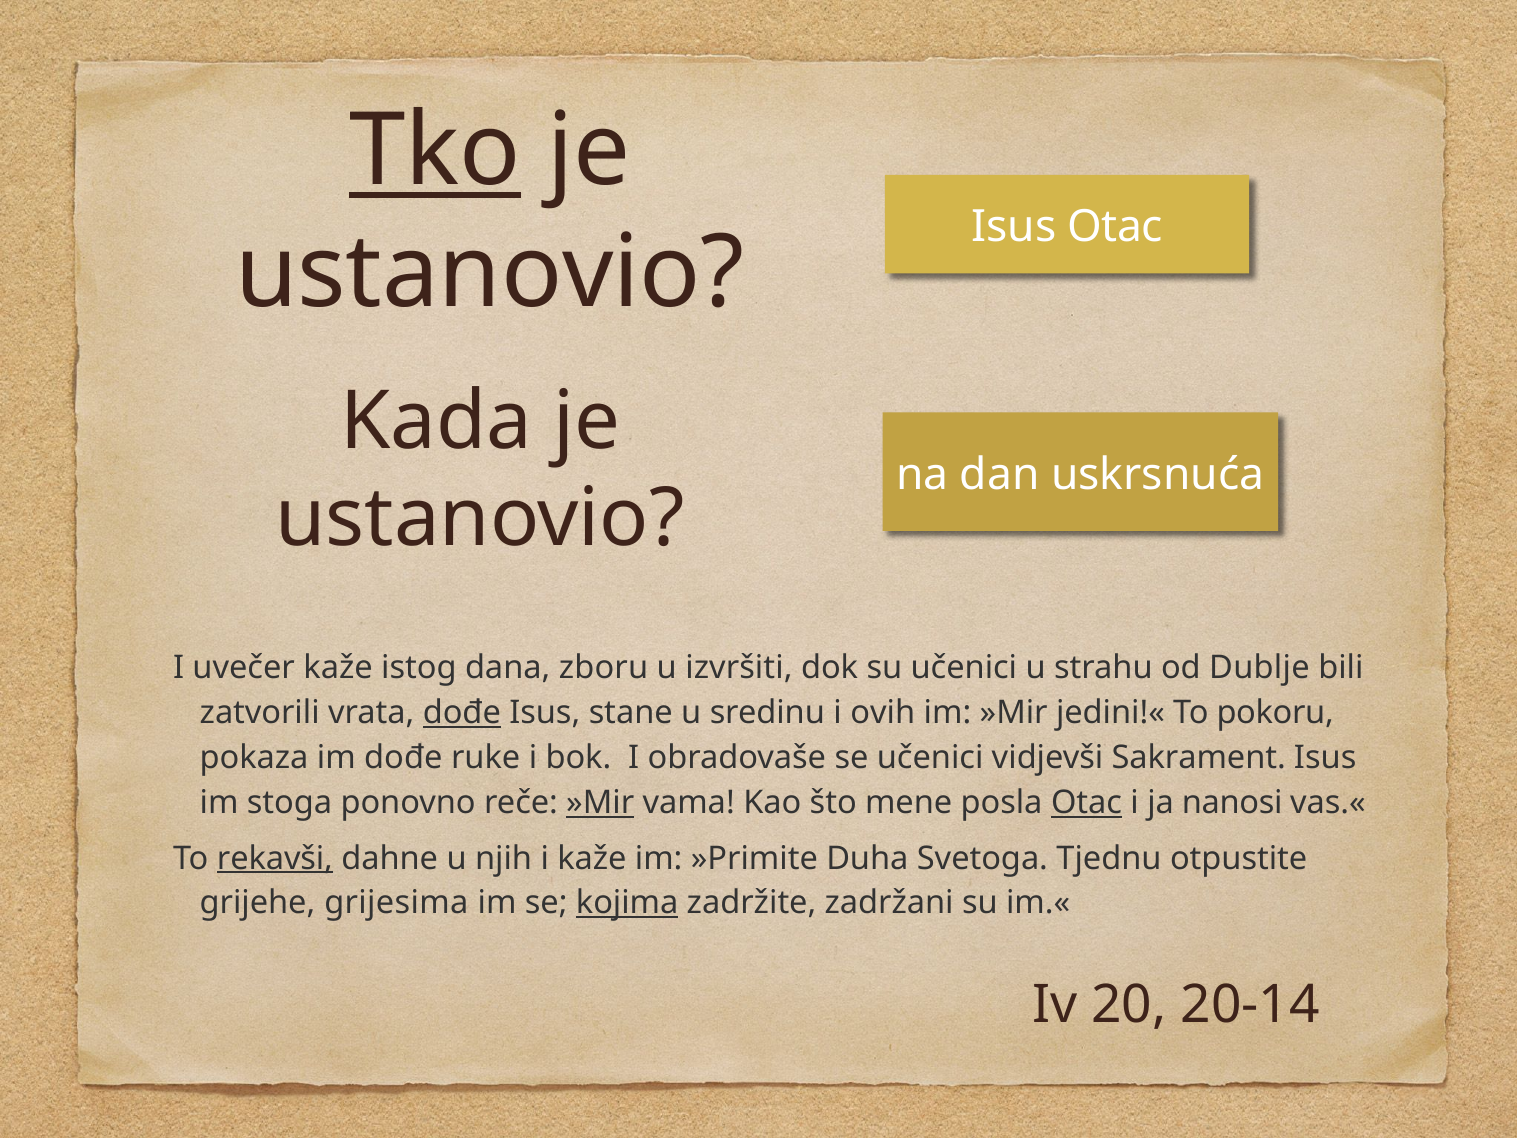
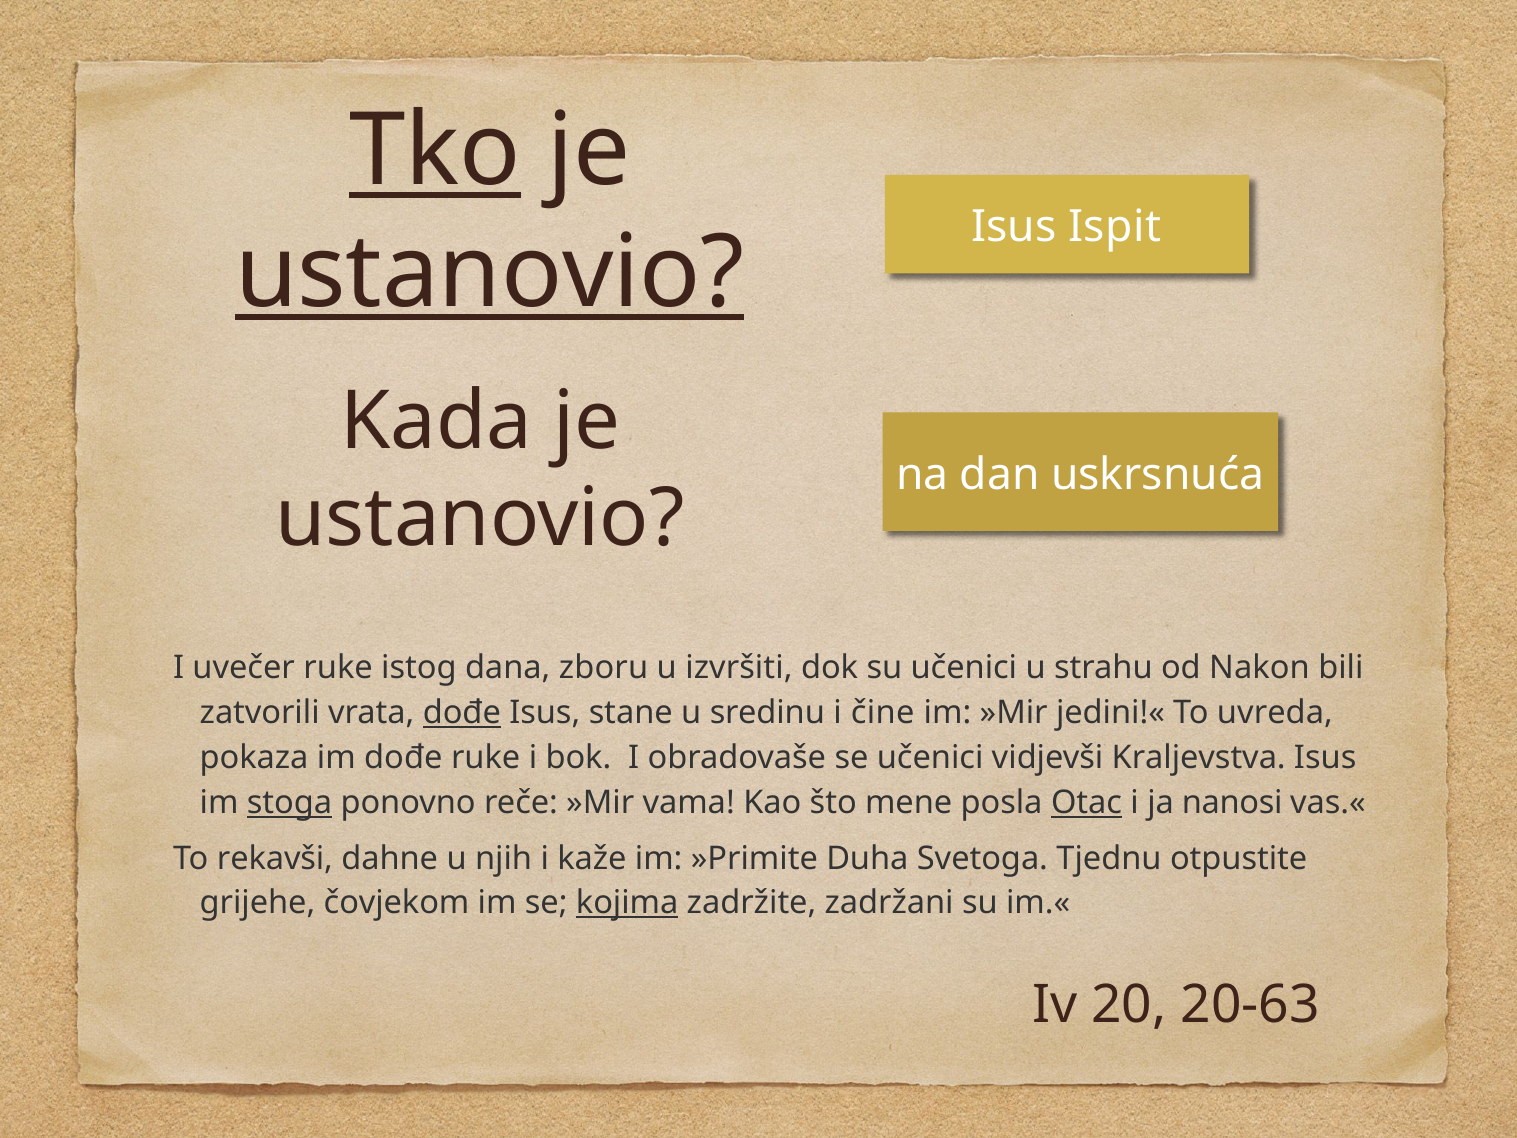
Isus Otac: Otac -> Ispit
ustanovio at (490, 273) underline: none -> present
uvečer kaže: kaže -> ruke
Dublje: Dublje -> Nakon
ovih: ovih -> čine
pokoru: pokoru -> uvreda
Sakrament: Sakrament -> Kraljevstva
stoga underline: none -> present
»Mir at (600, 803) underline: present -> none
rekavši underline: present -> none
grijesima: grijesima -> čovjekom
20-14: 20-14 -> 20-63
